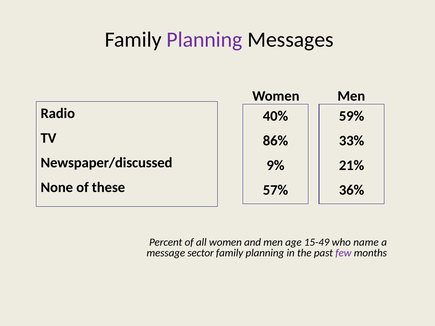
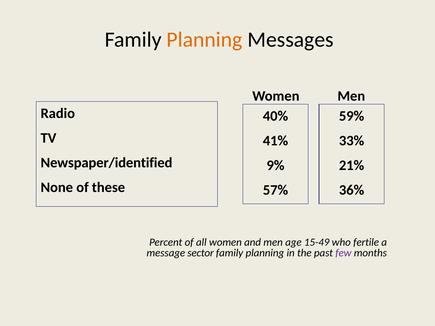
Planning at (205, 40) colour: purple -> orange
86%: 86% -> 41%
Newspaper/discussed: Newspaper/discussed -> Newspaper/identified
name: name -> fertile
